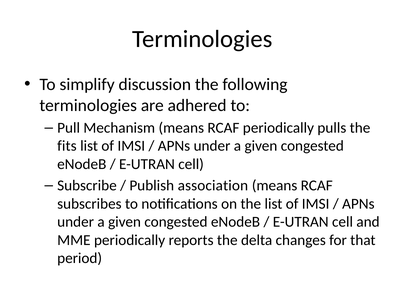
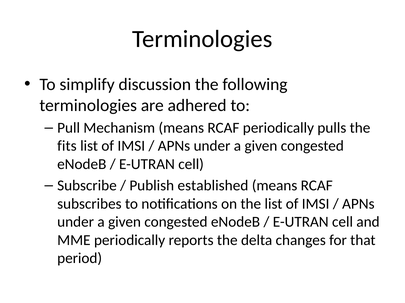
association: association -> established
